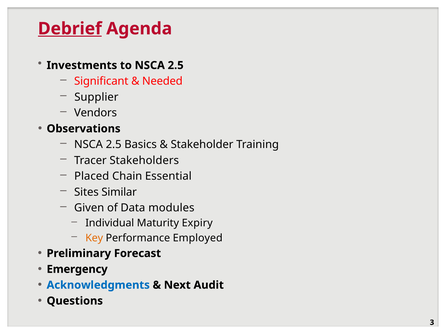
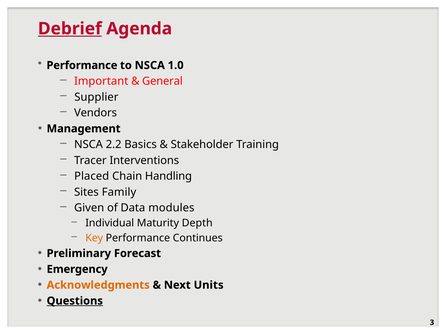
Investments at (82, 65): Investments -> Performance
to NSCA 2.5: 2.5 -> 1.0
Significant: Significant -> Important
Needed: Needed -> General
Observations: Observations -> Management
2.5 at (114, 145): 2.5 -> 2.2
Stakeholders: Stakeholders -> Interventions
Essential: Essential -> Handling
Similar: Similar -> Family
Expiry: Expiry -> Depth
Employed: Employed -> Continues
Acknowledgments colour: blue -> orange
Audit: Audit -> Units
Questions underline: none -> present
